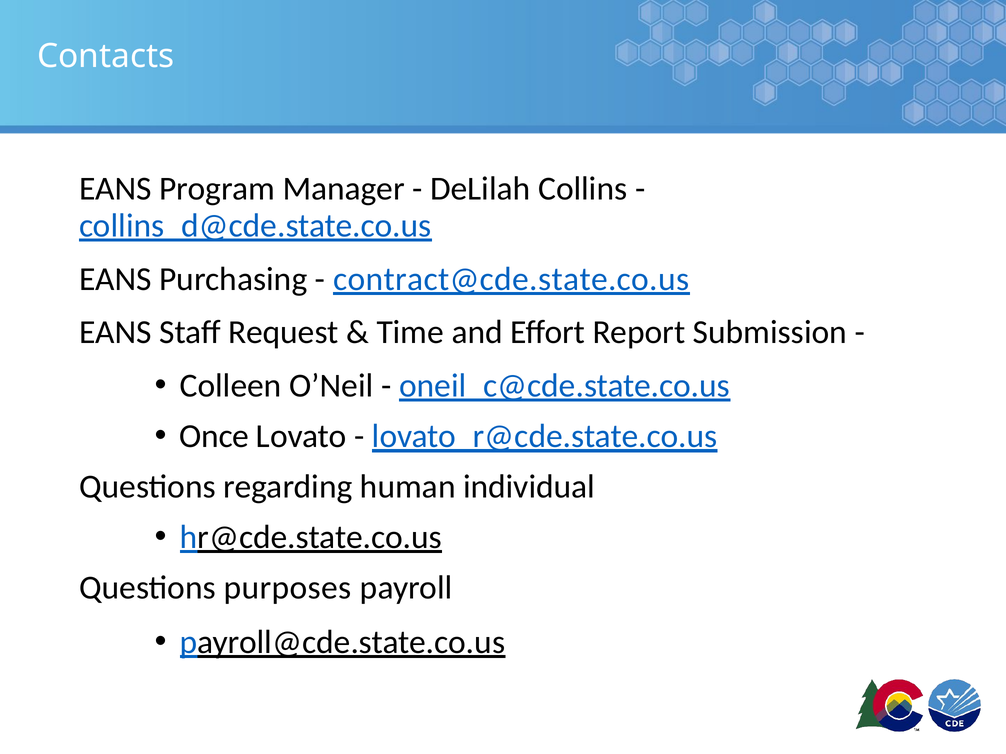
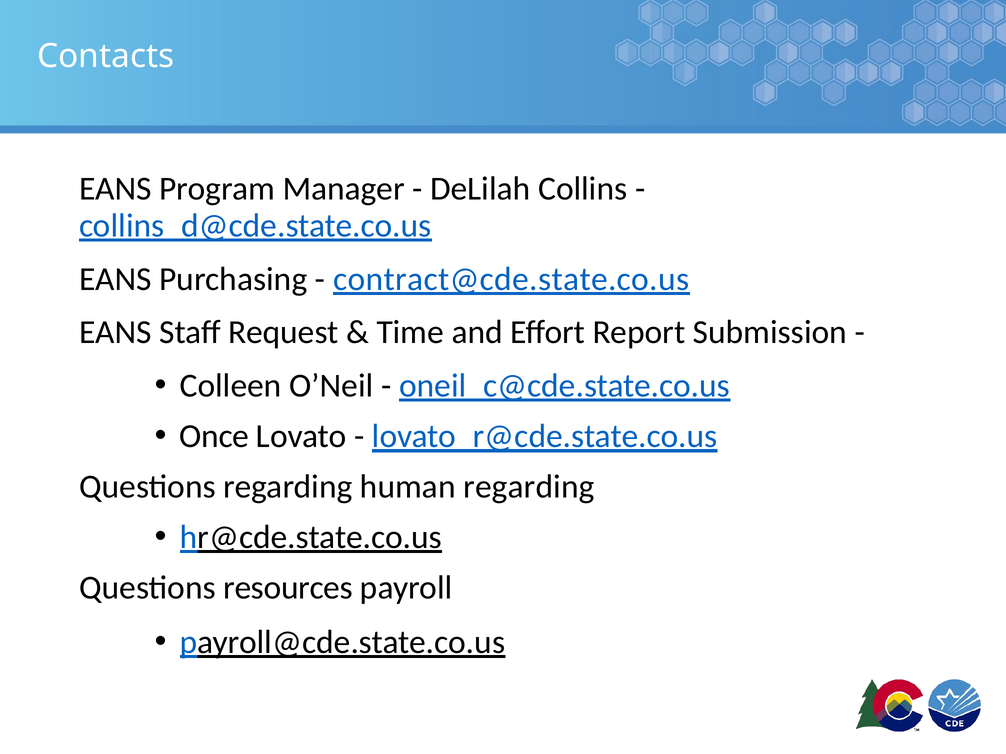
human individual: individual -> regarding
purposes: purposes -> resources
